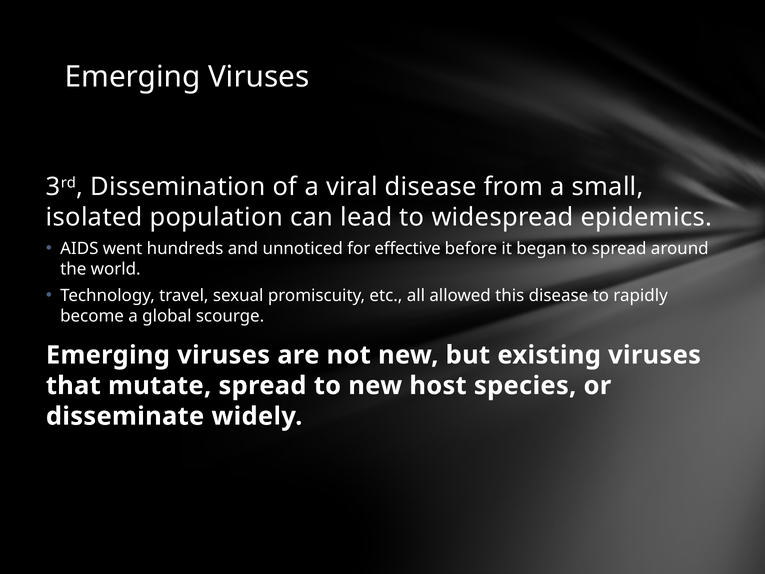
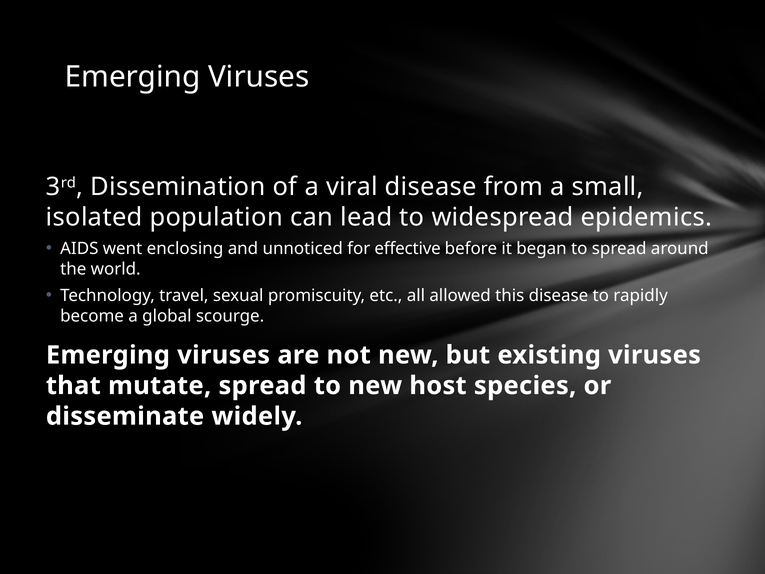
hundreds: hundreds -> enclosing
